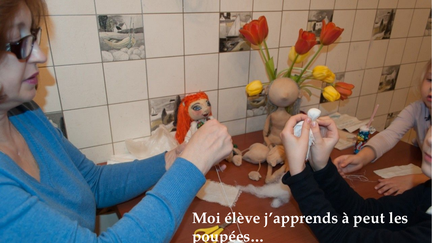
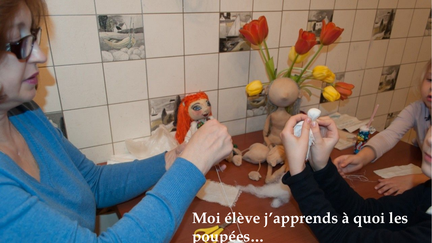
peut: peut -> quoi
